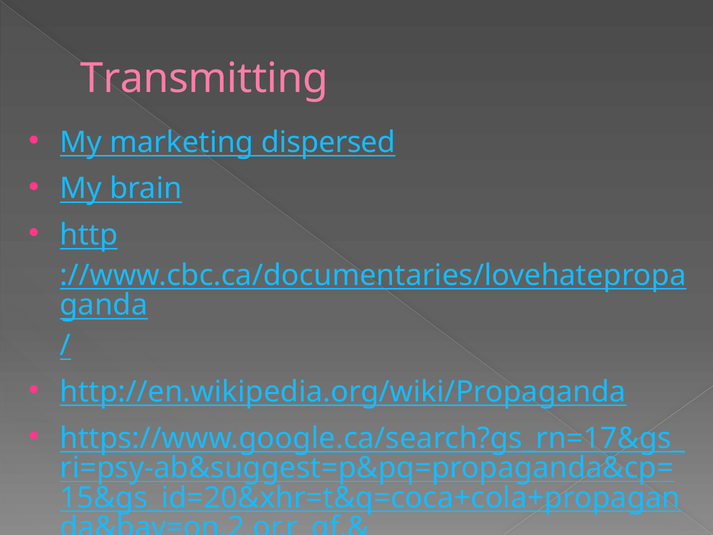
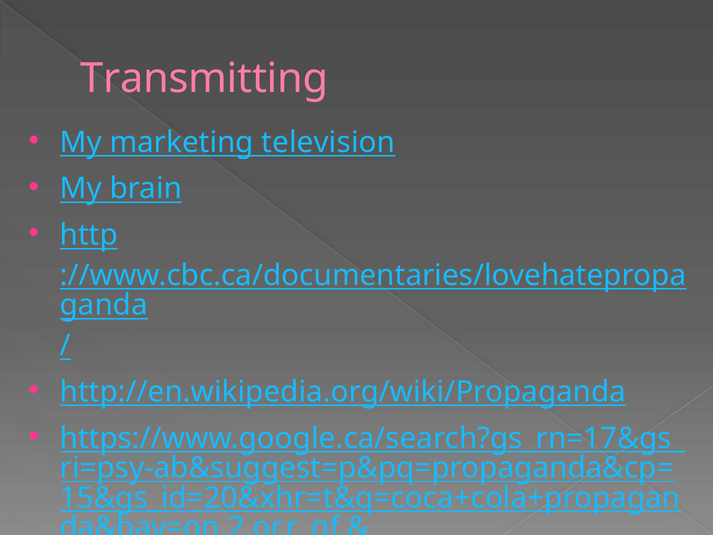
dispersed: dispersed -> television
